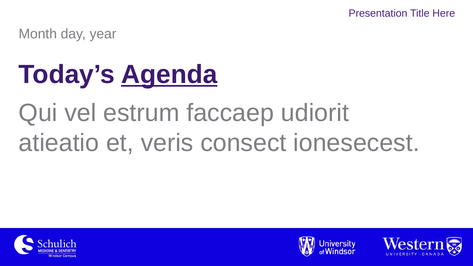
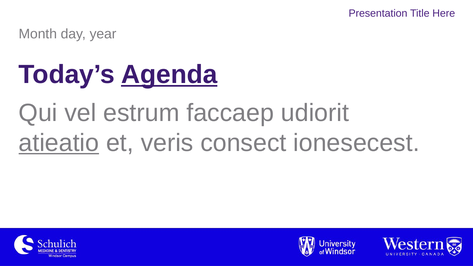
atieatio underline: none -> present
